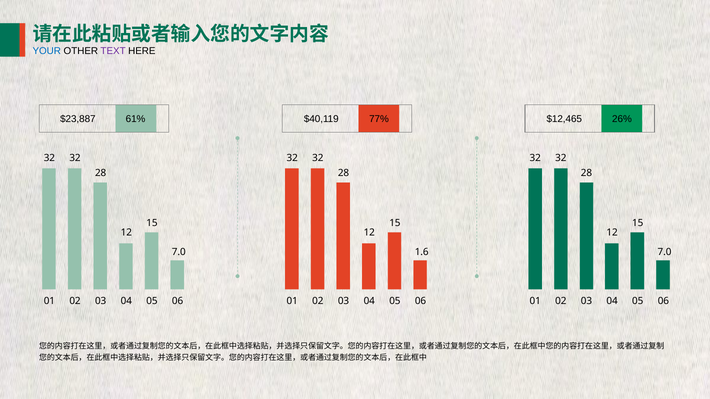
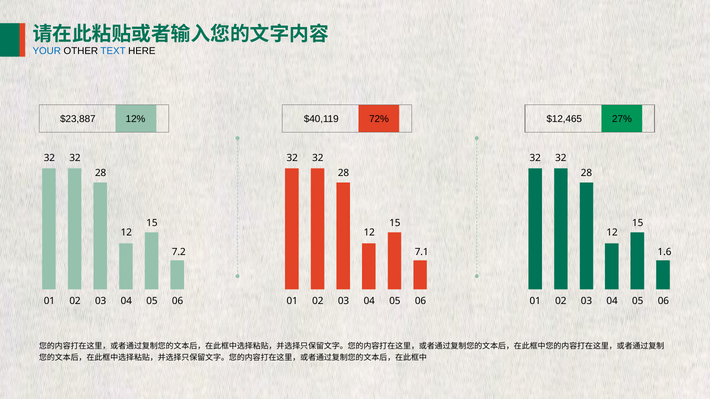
TEXT colour: purple -> blue
61%: 61% -> 12%
77%: 77% -> 72%
26%: 26% -> 27%
7.0 at (179, 252): 7.0 -> 7.2
1.6: 1.6 -> 7.1
7.0 at (665, 252): 7.0 -> 1.6
